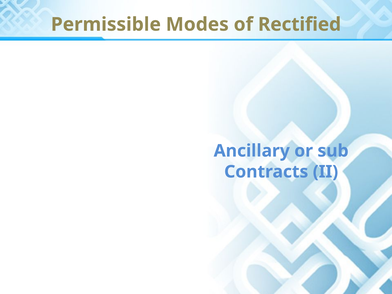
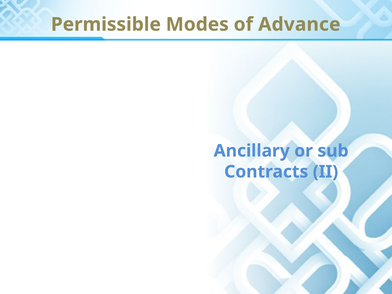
Rectified: Rectified -> Advance
